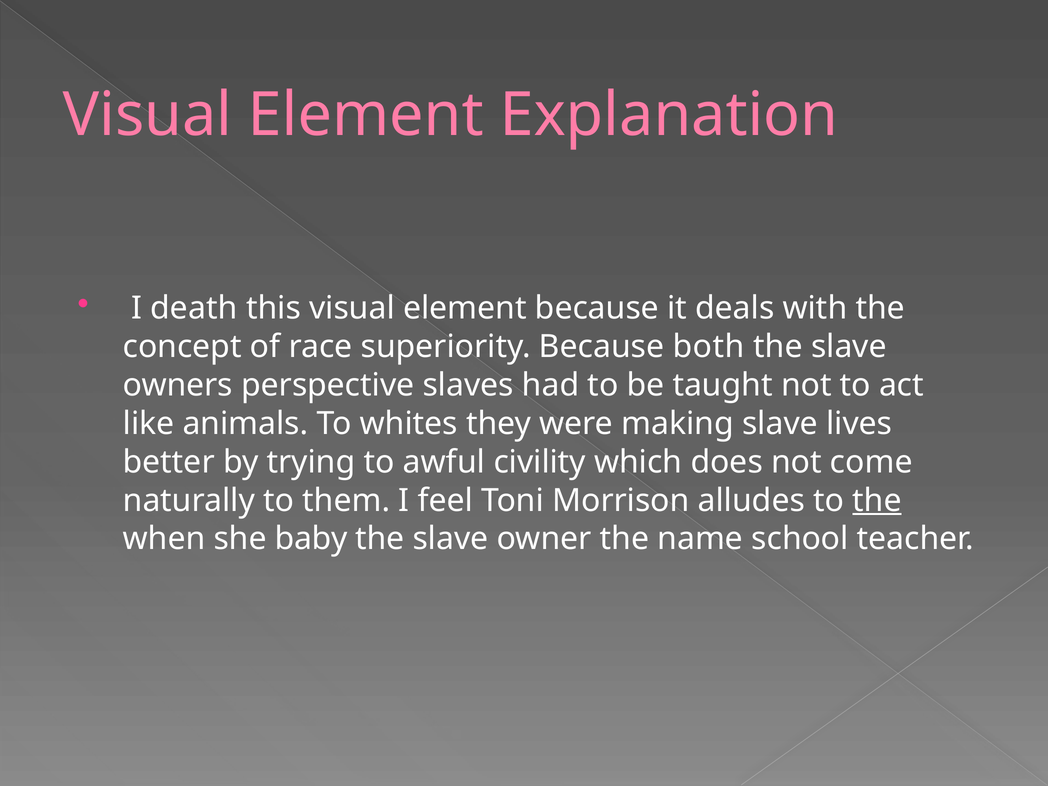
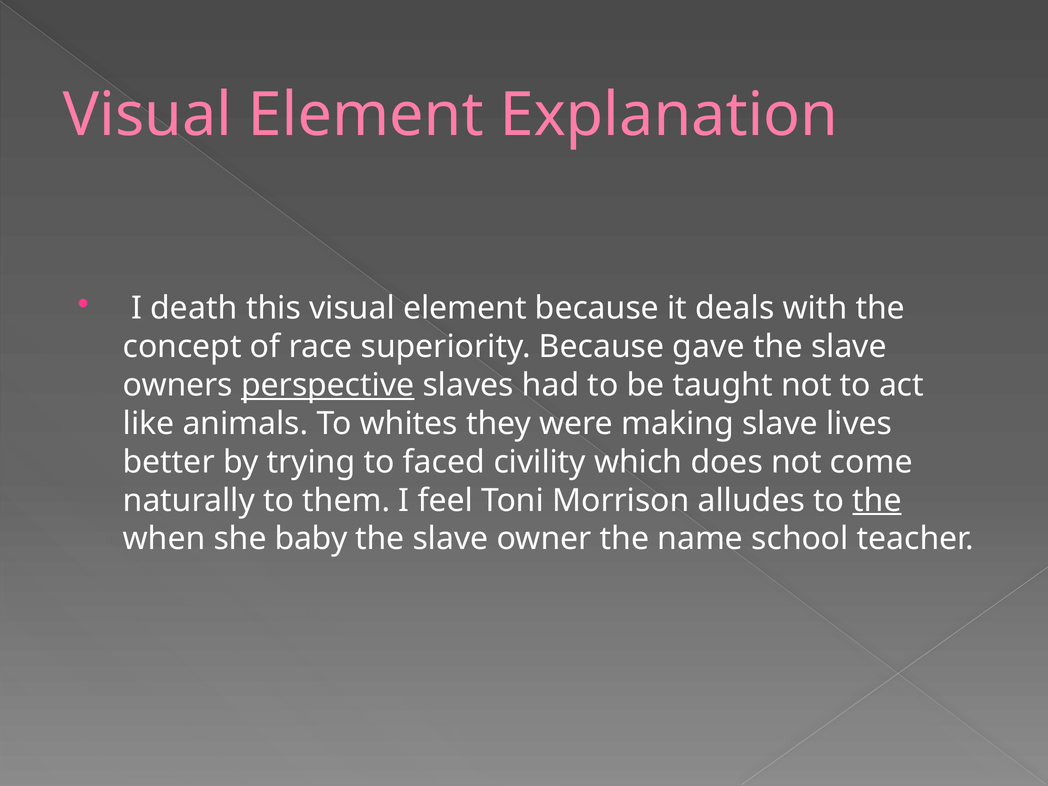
both: both -> gave
perspective underline: none -> present
awful: awful -> faced
